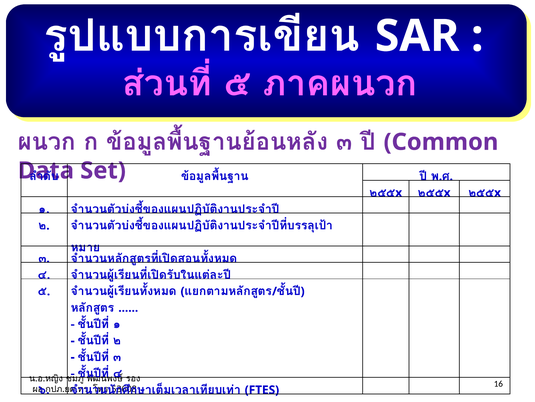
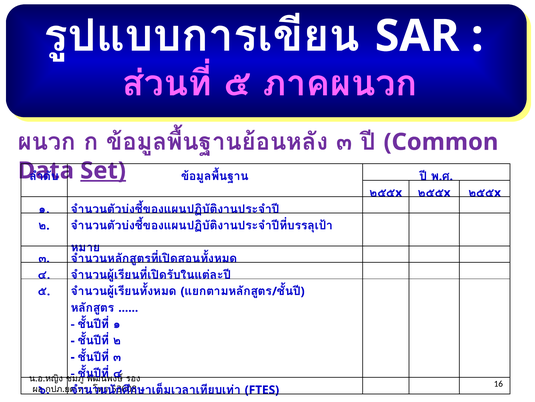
Set underline: none -> present
